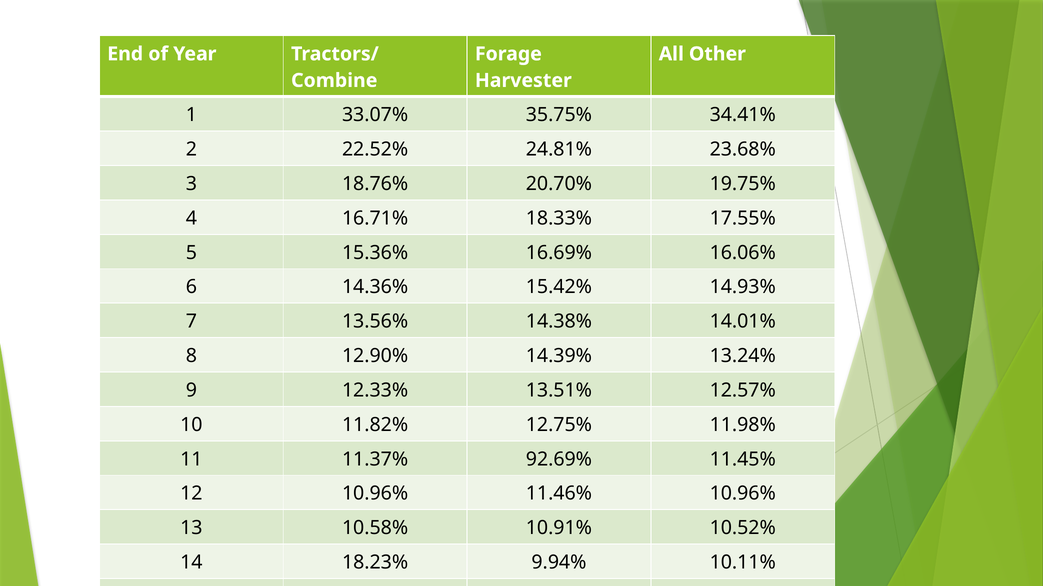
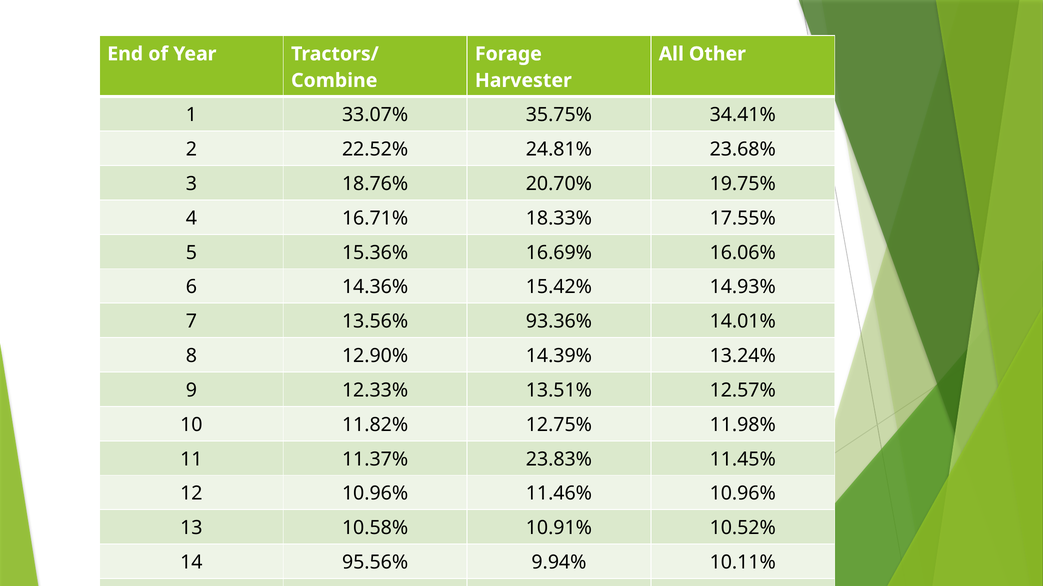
14.38%: 14.38% -> 93.36%
92.69%: 92.69% -> 23.83%
18.23%: 18.23% -> 95.56%
